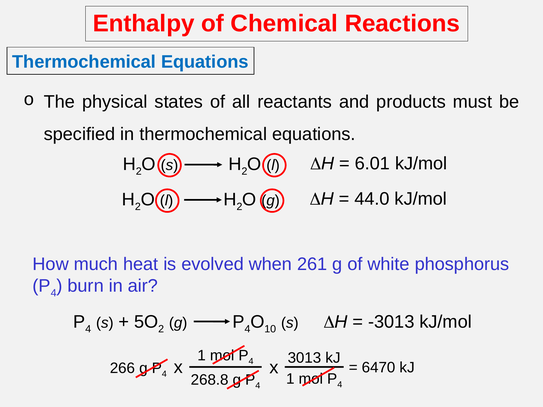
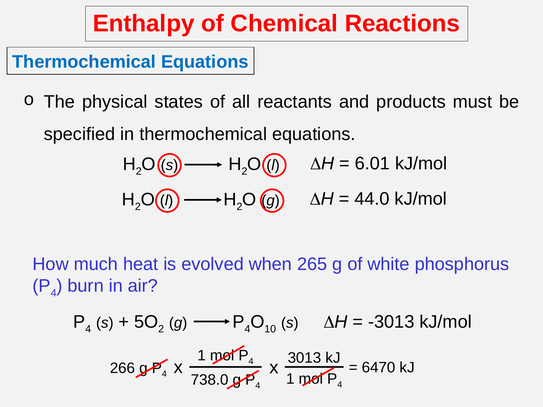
261: 261 -> 265
268.8: 268.8 -> 738.0
